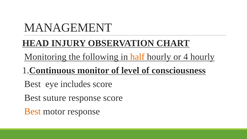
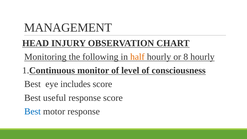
4: 4 -> 8
suture: suture -> useful
Best at (33, 111) colour: orange -> blue
